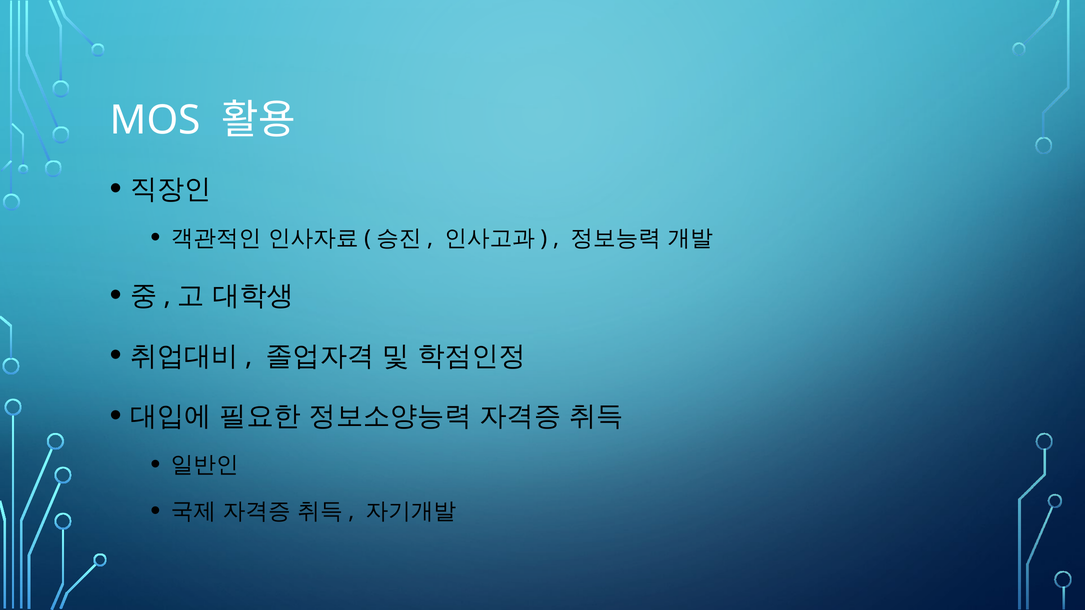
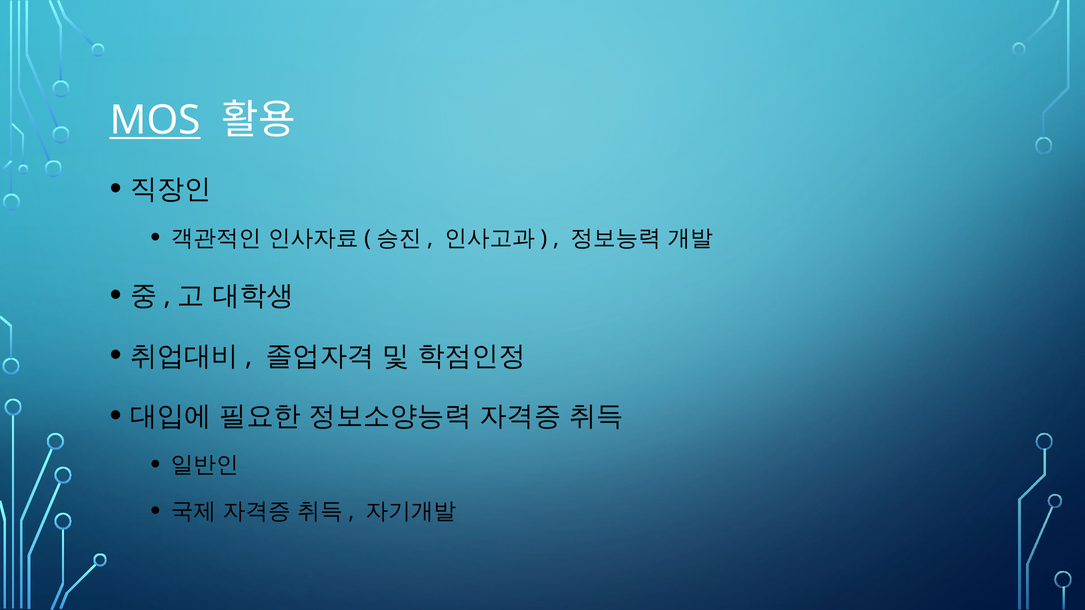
MOS underline: none -> present
